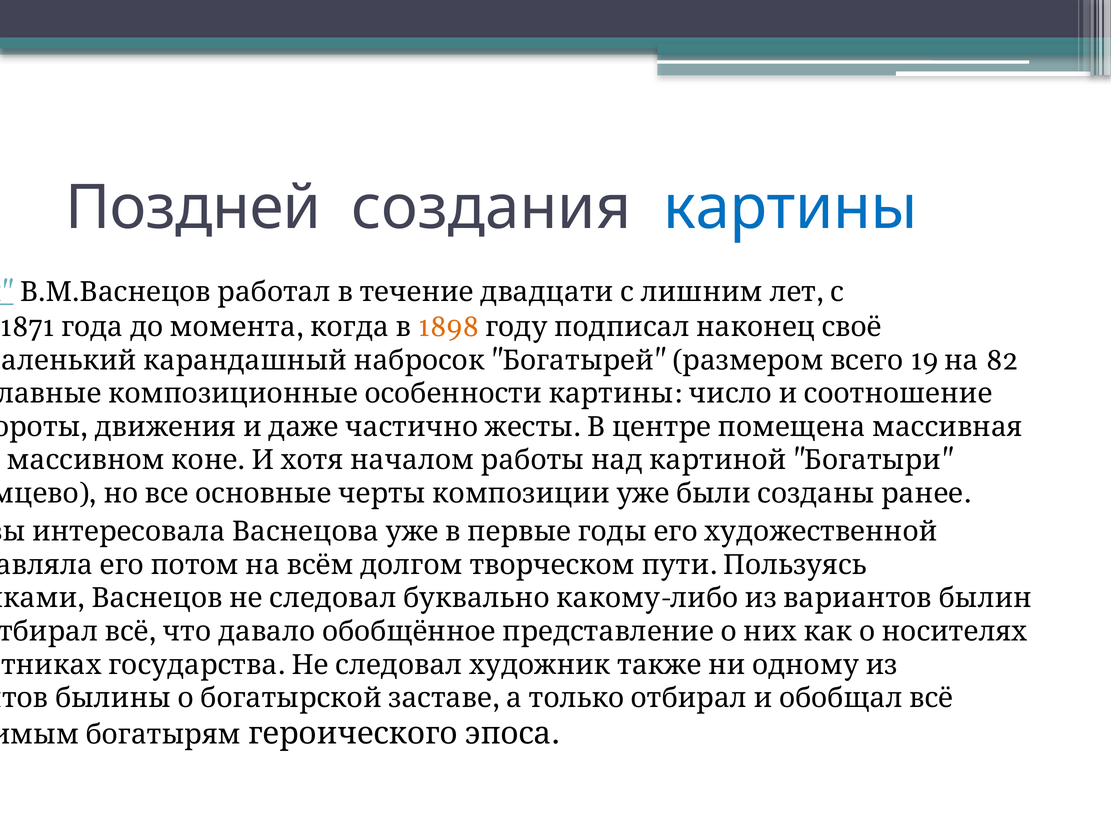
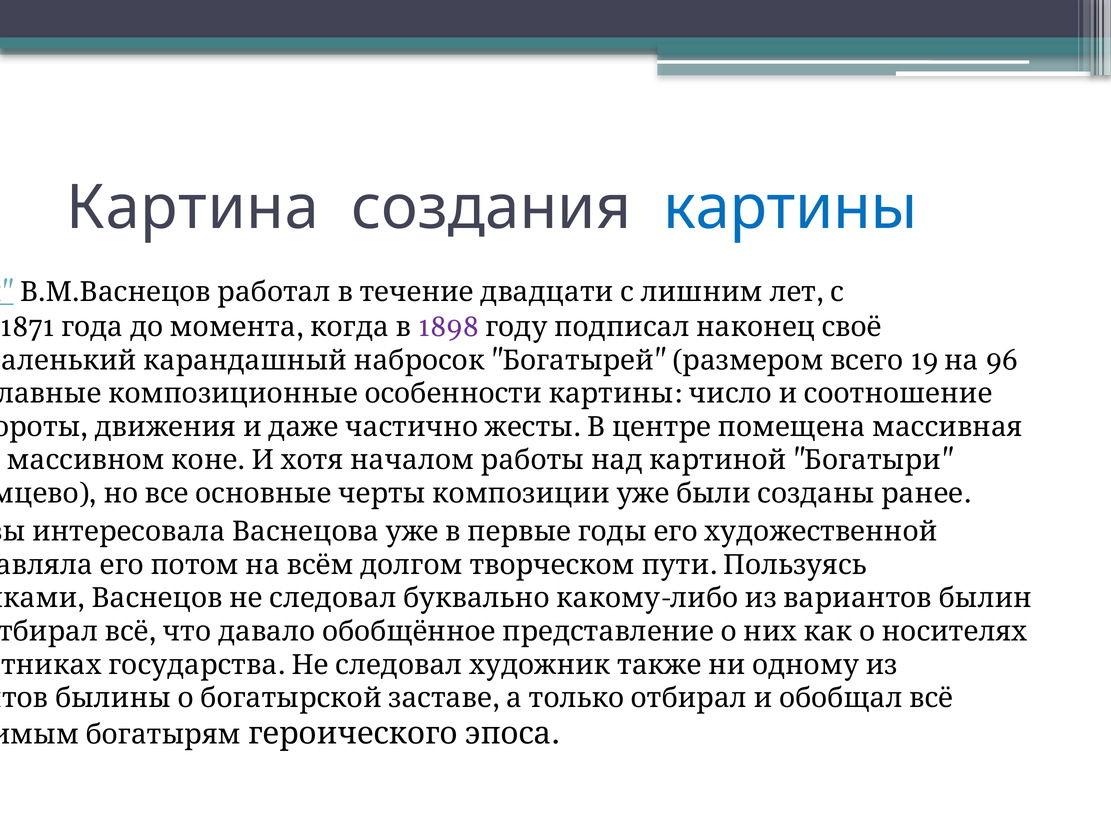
Поздней: Поздней -> Картина
1898 colour: orange -> purple
82: 82 -> 96
